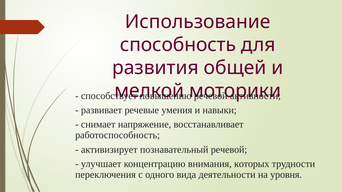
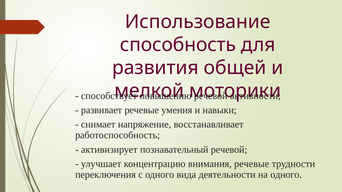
внимания которых: которых -> речевые
на уровня: уровня -> одного
